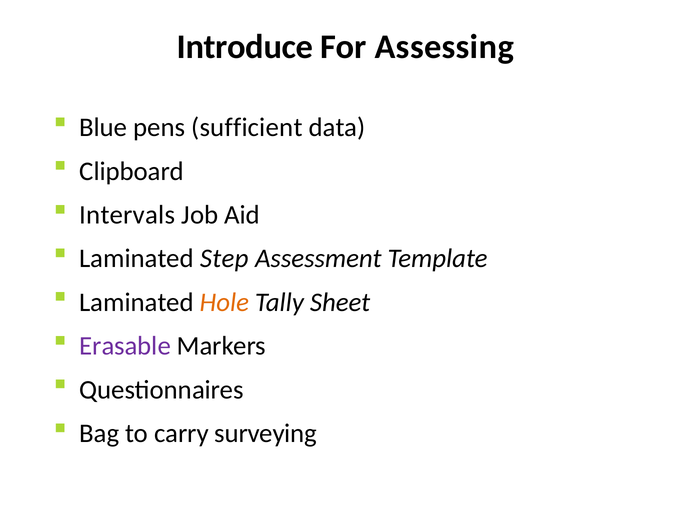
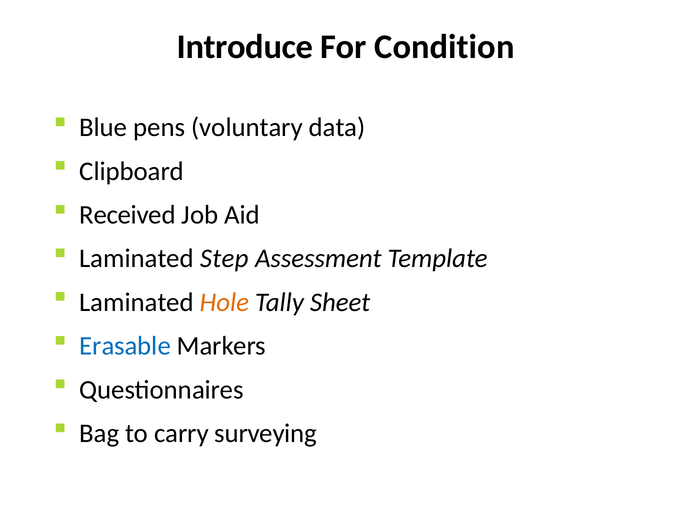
Assessing: Assessing -> Condition
sufficient: sufficient -> voluntary
Intervals: Intervals -> Received
Erasable colour: purple -> blue
